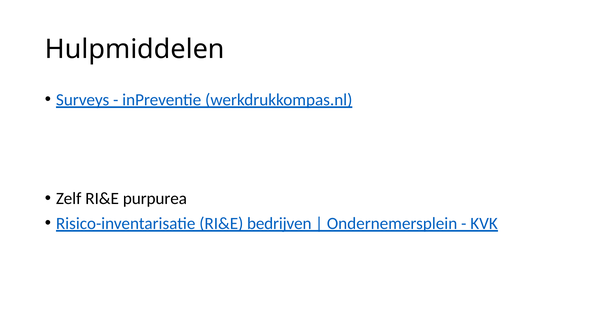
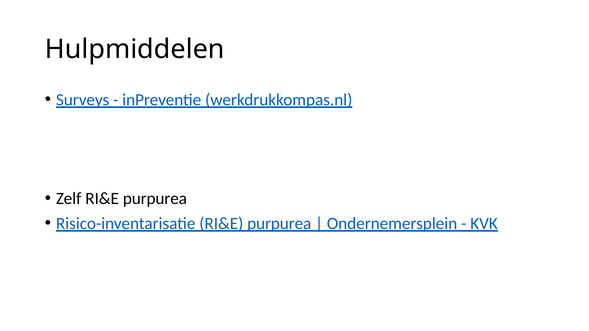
Risico-inventarisatie RI&E bedrijven: bedrijven -> purpurea
